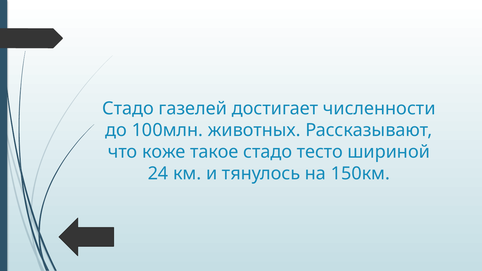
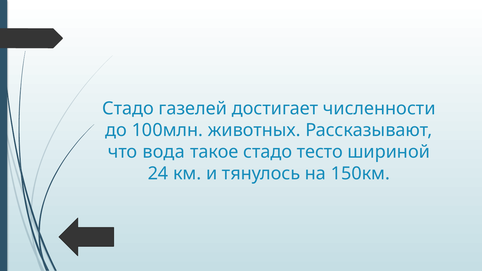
коже: коже -> вода
